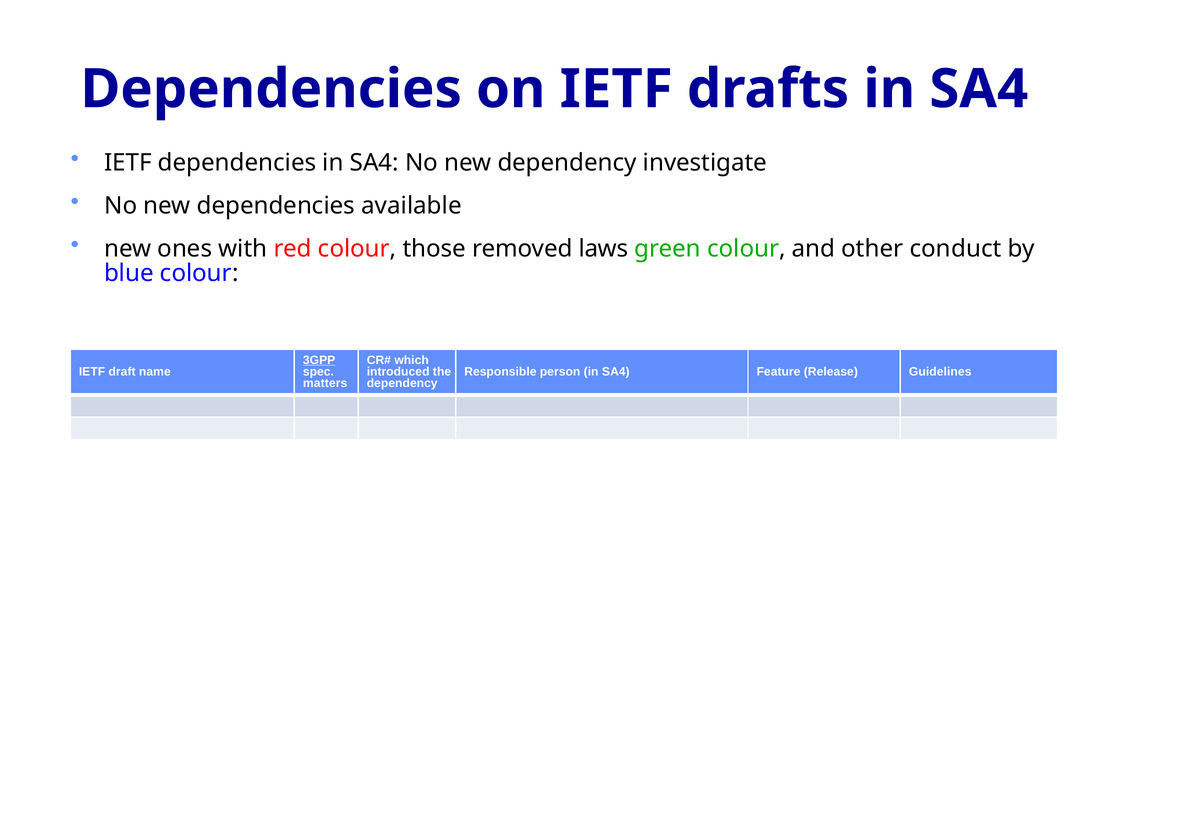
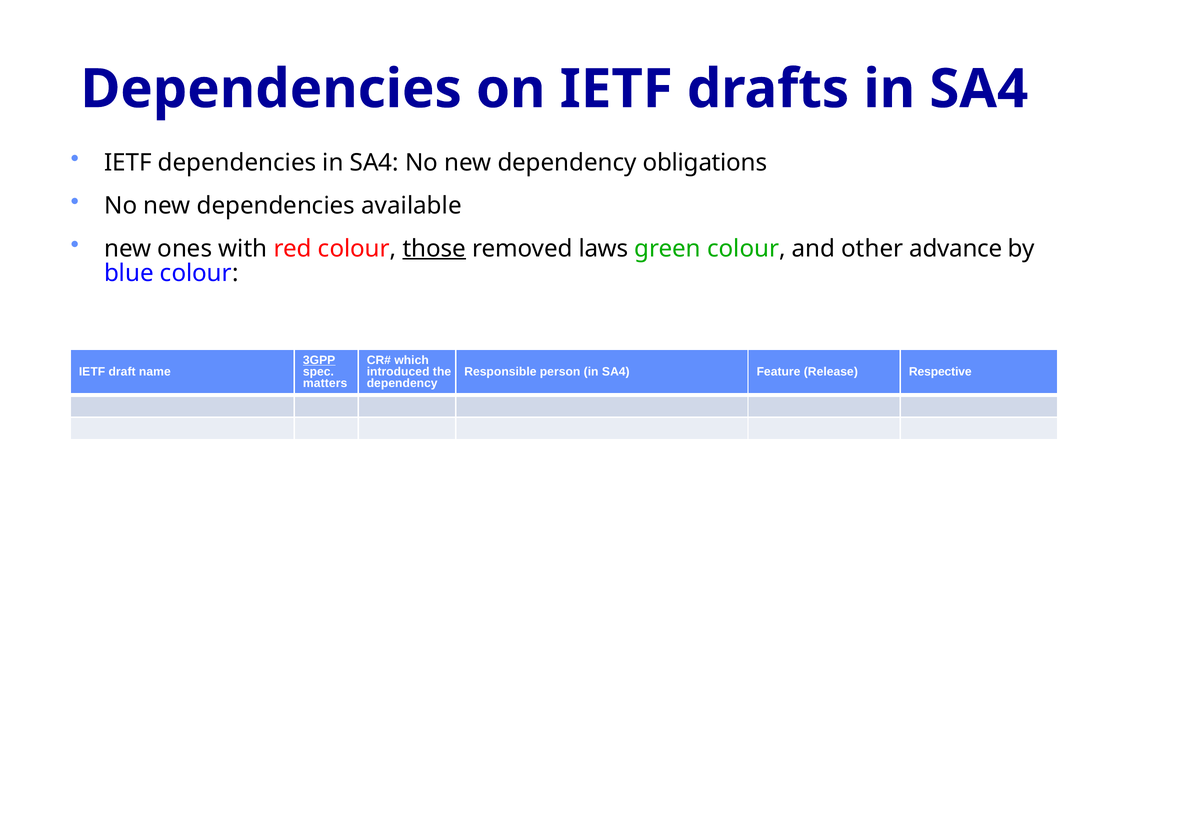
investigate: investigate -> obligations
those underline: none -> present
conduct: conduct -> advance
Guidelines: Guidelines -> Respective
